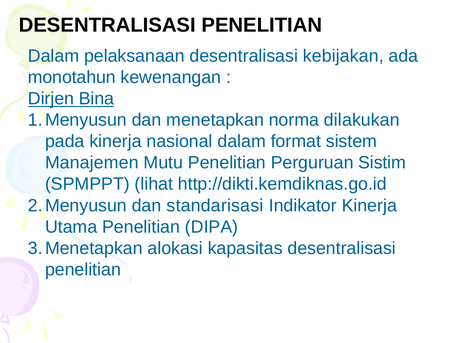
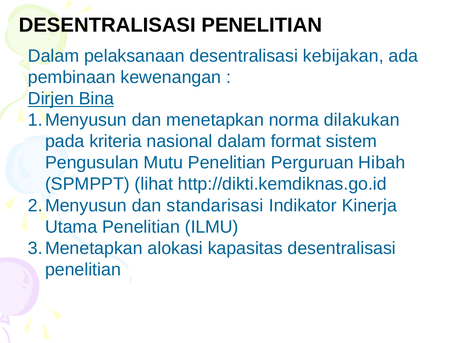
monotahun: monotahun -> pembinaan
pada kinerja: kinerja -> kriteria
Manajemen: Manajemen -> Pengusulan
Sistim: Sistim -> Hibah
DIPA: DIPA -> ILMU
